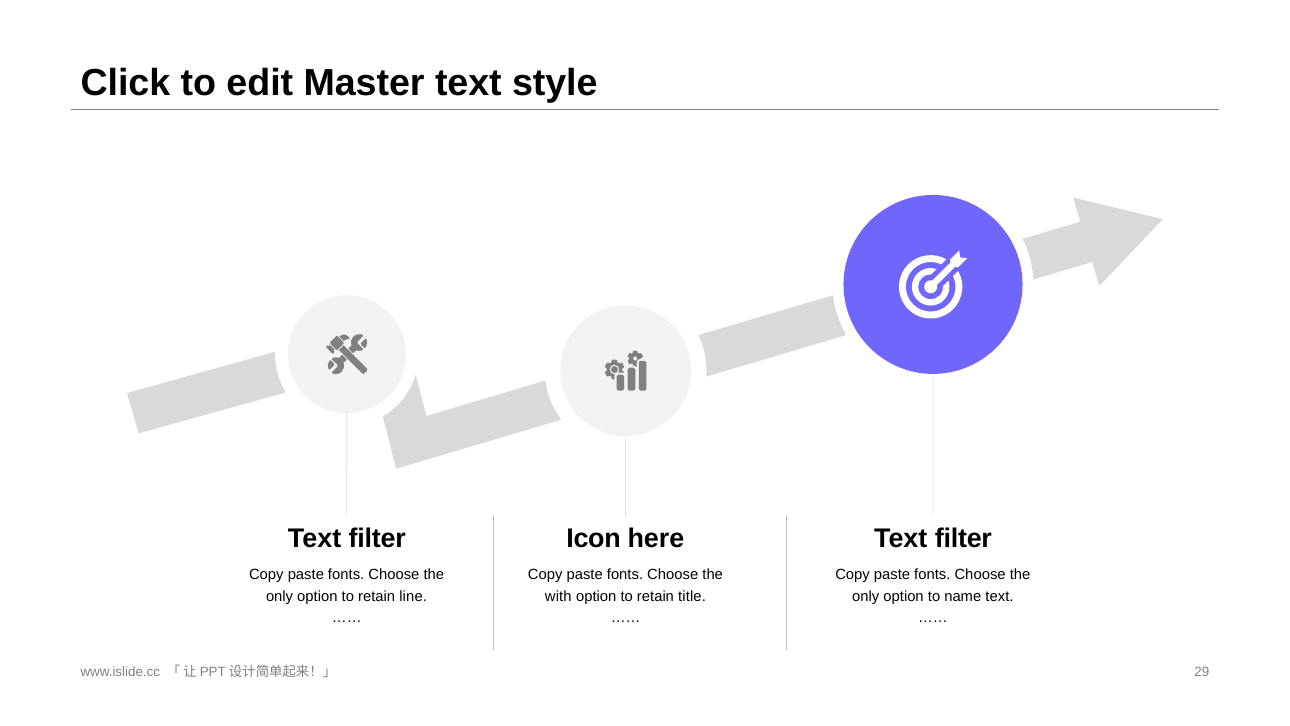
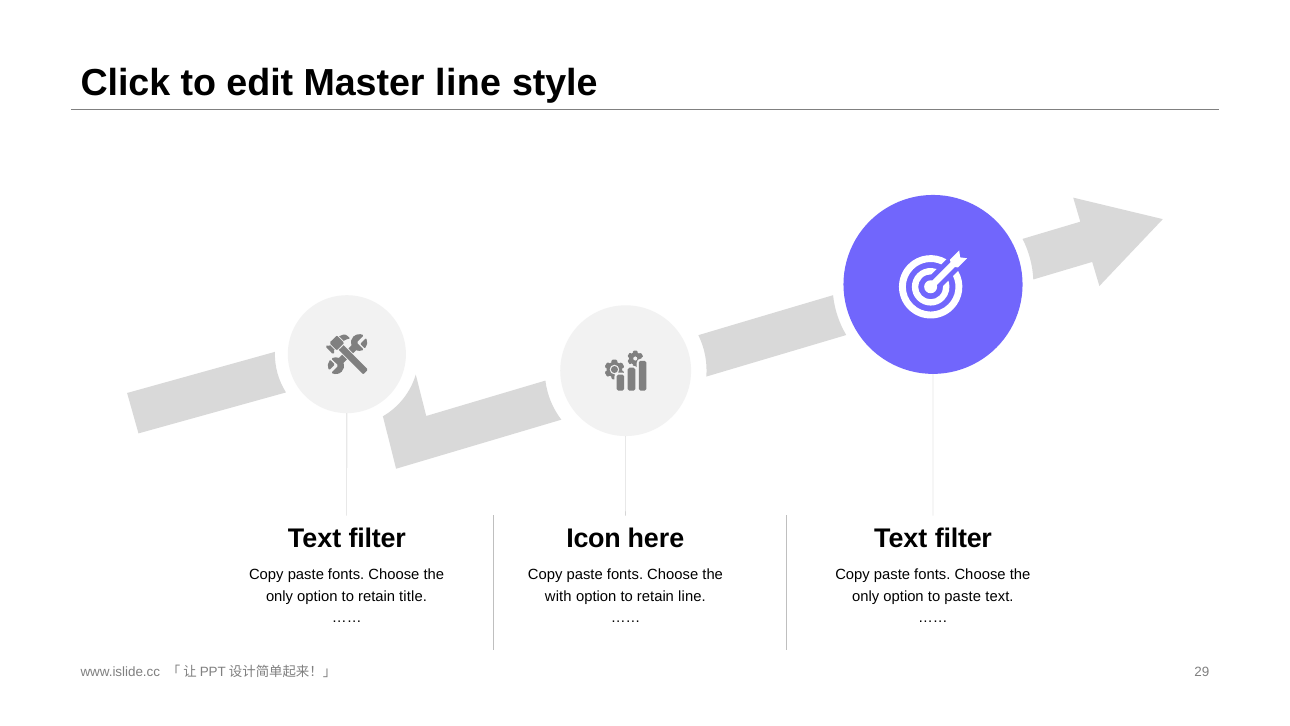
Master text: text -> line
line: line -> title
retain title: title -> line
to name: name -> paste
